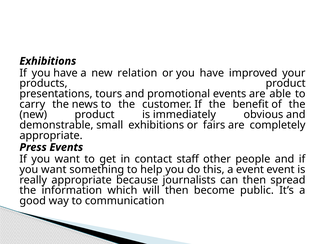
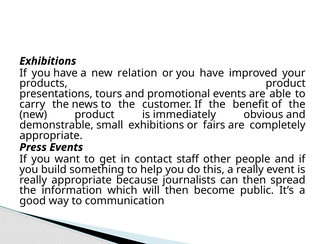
want at (54, 169): want -> build
a event: event -> really
